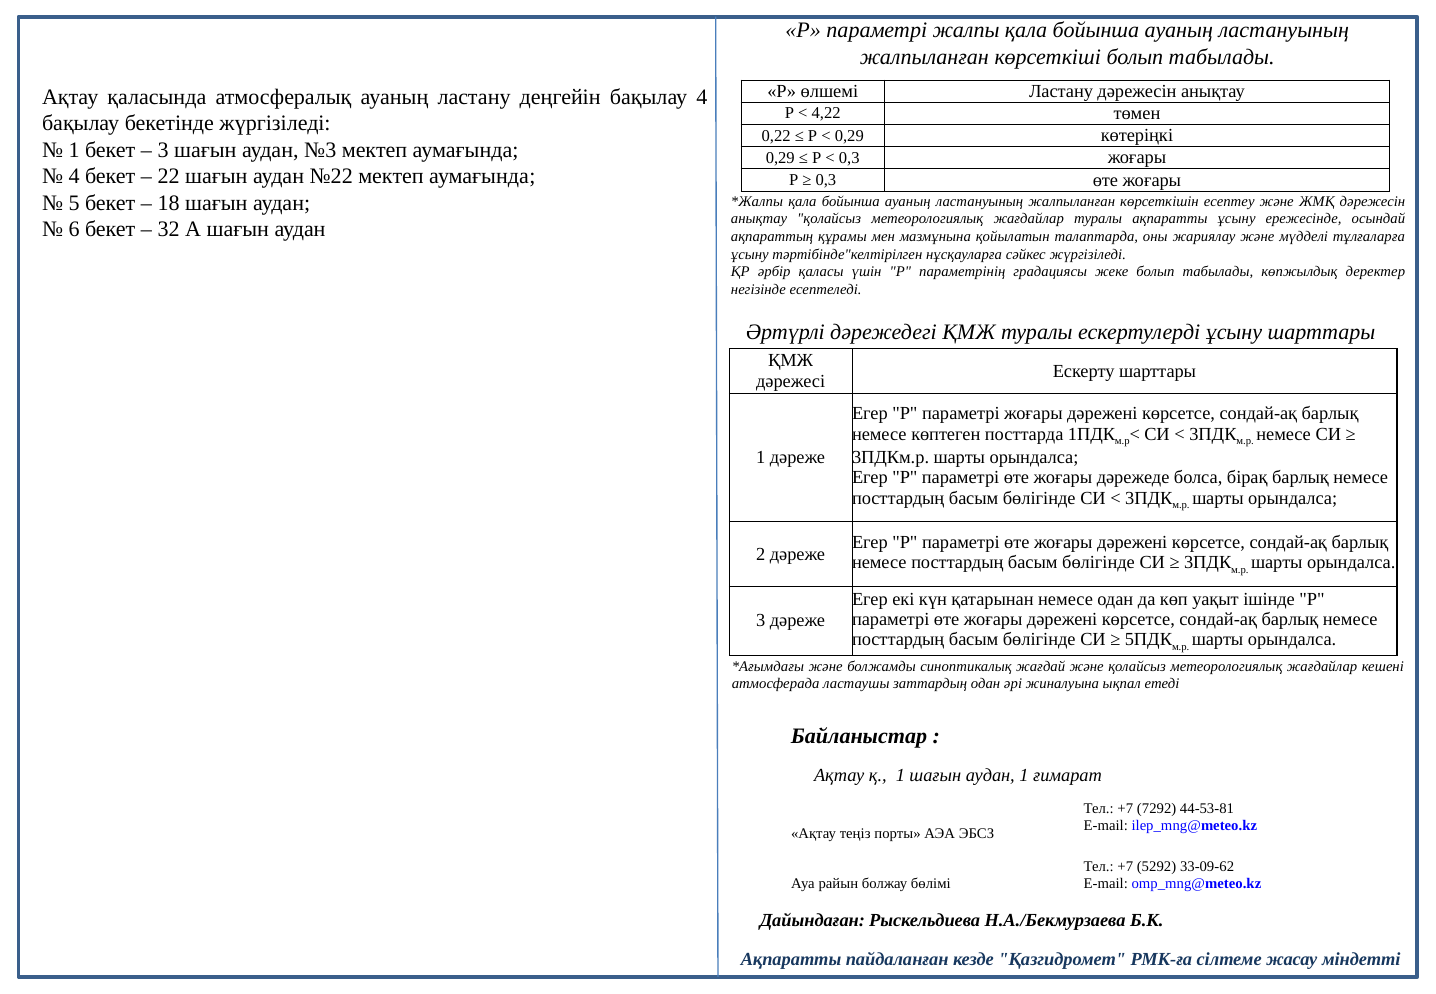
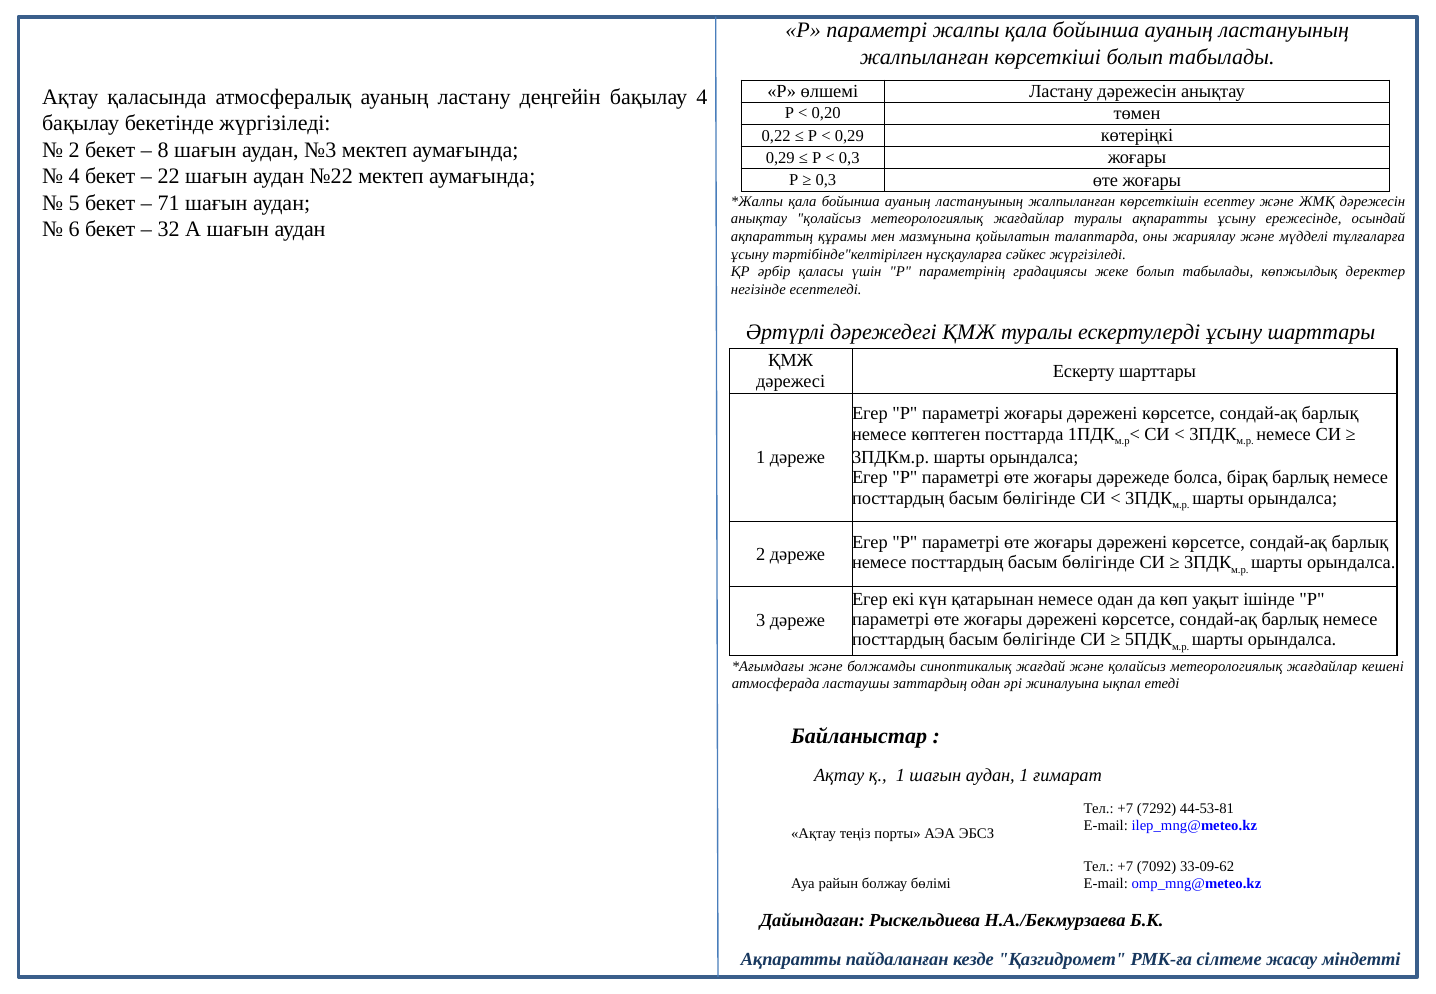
4,22: 4,22 -> 0,20
1 at (74, 150): 1 -> 2
3 at (163, 150): 3 -> 8
18: 18 -> 71
5292: 5292 -> 7092
